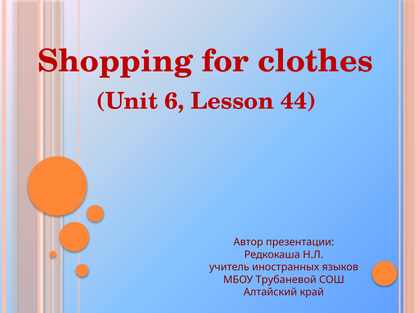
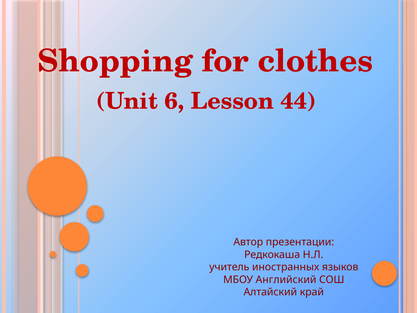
Трубаневой: Трубаневой -> Английский
